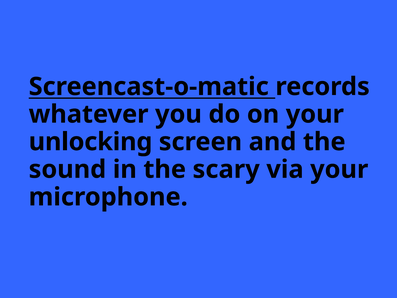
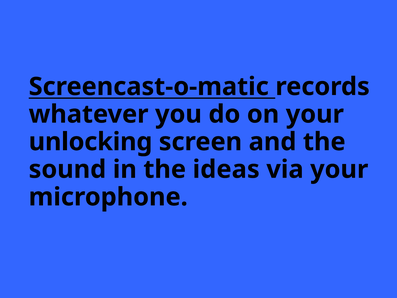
scary: scary -> ideas
